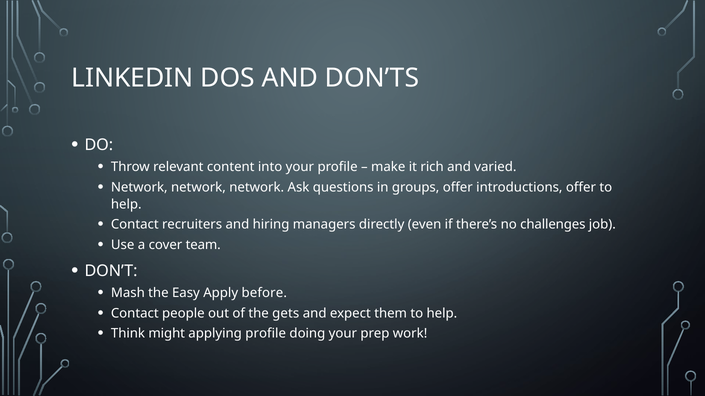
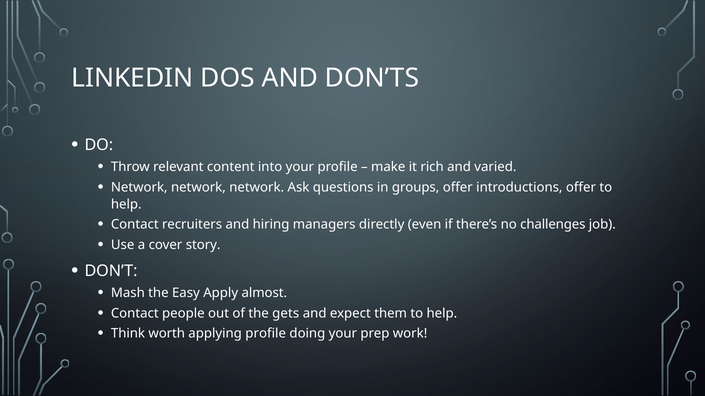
team: team -> story
before: before -> almost
might: might -> worth
